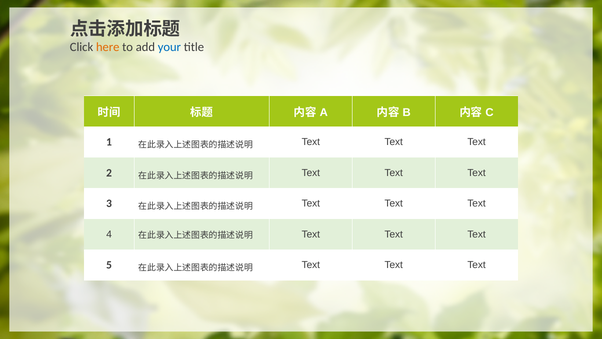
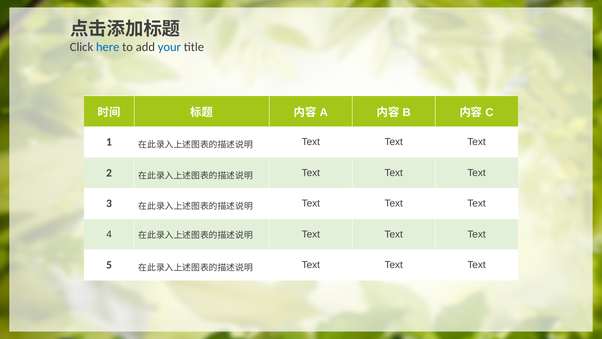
here colour: orange -> blue
